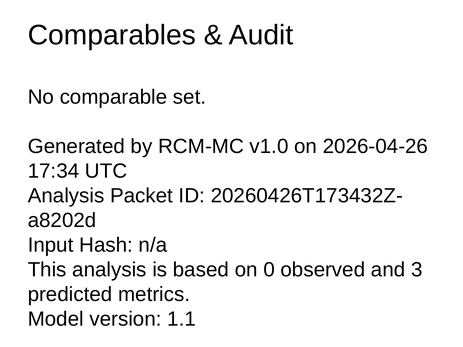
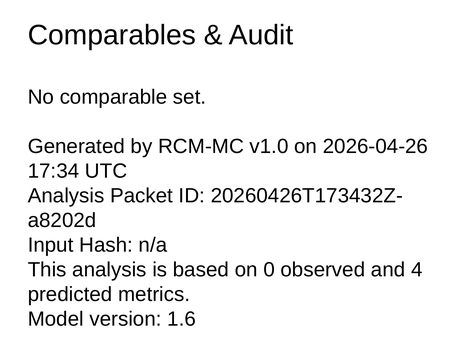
3: 3 -> 4
1.1: 1.1 -> 1.6
